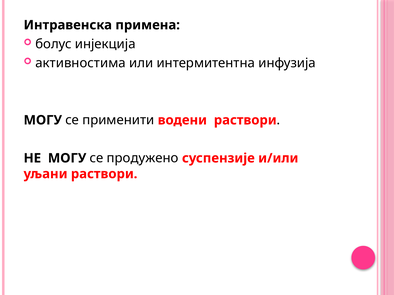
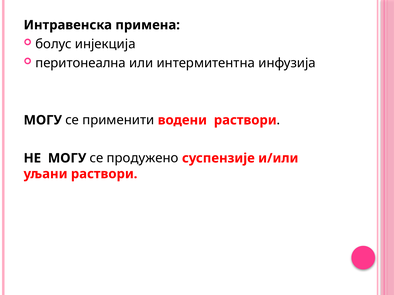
активностима: активностима -> перитонеална
